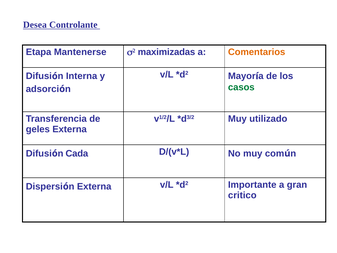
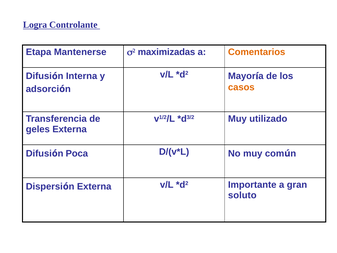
Desea: Desea -> Logra
casos colour: green -> orange
Cada: Cada -> Poca
critico: critico -> soluto
